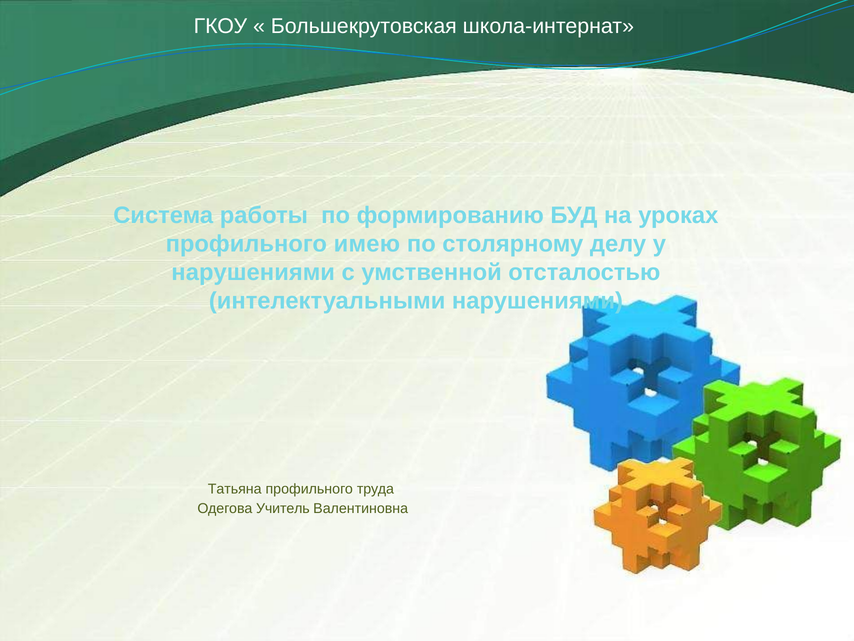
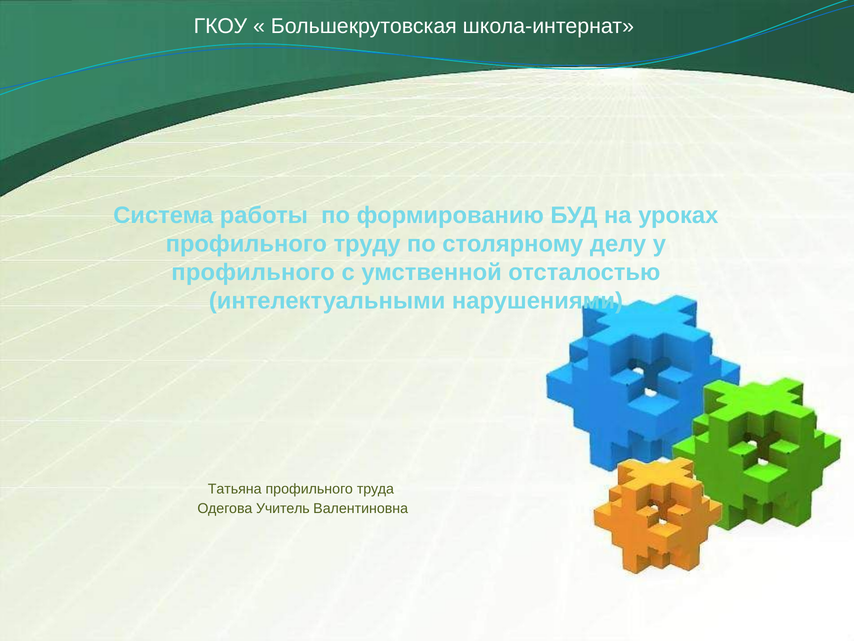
имею: имею -> труду
нарушениями at (253, 272): нарушениями -> профильного
